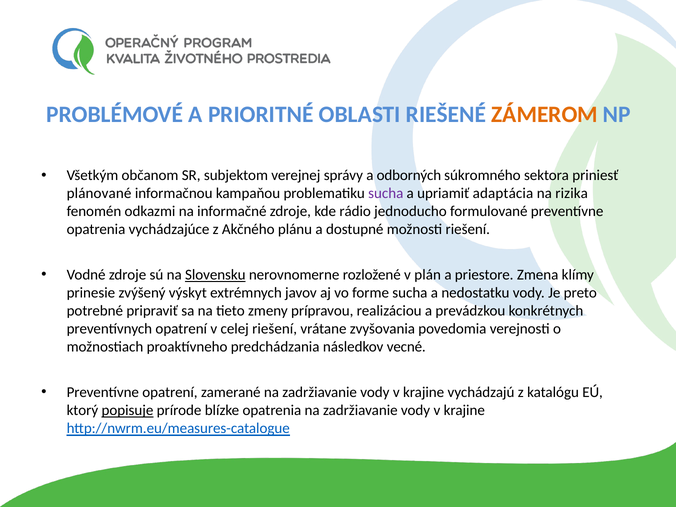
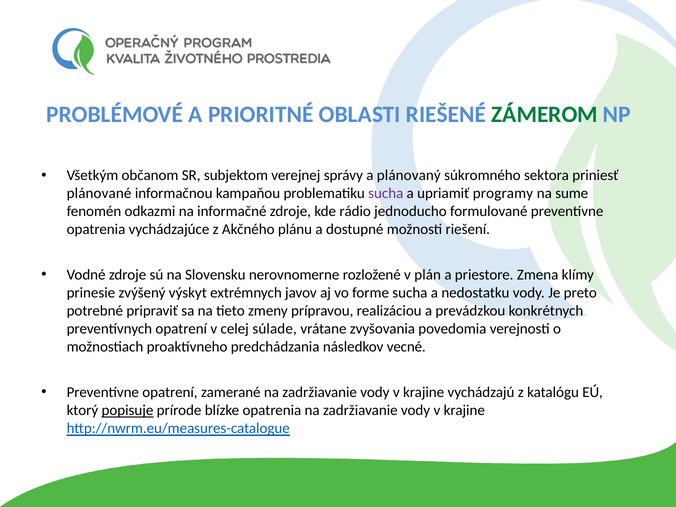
ZÁMEROM colour: orange -> green
odborných: odborných -> plánovaný
adaptácia: adaptácia -> programy
rizika: rizika -> sume
Slovensku underline: present -> none
celej riešení: riešení -> súlade
